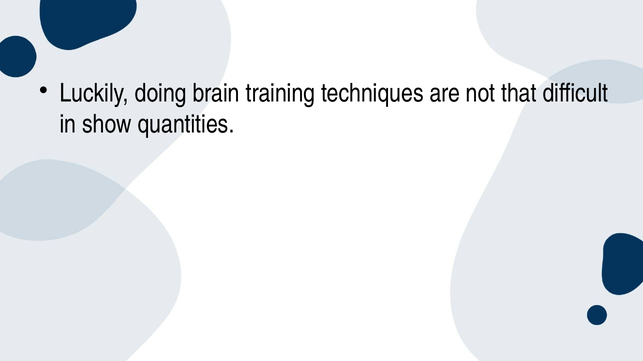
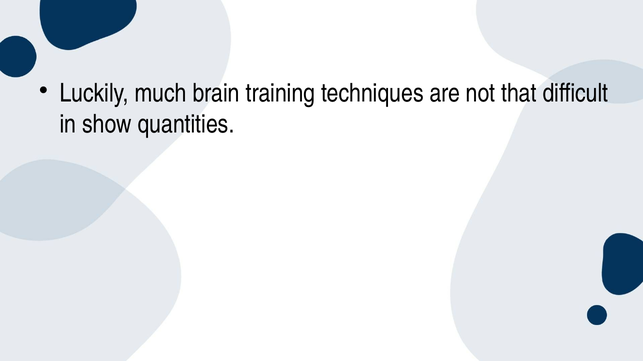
doing: doing -> much
